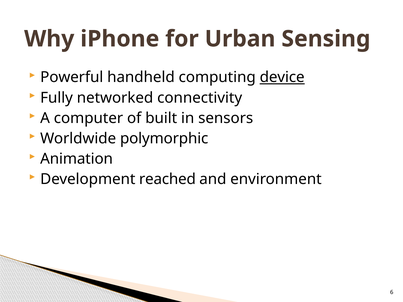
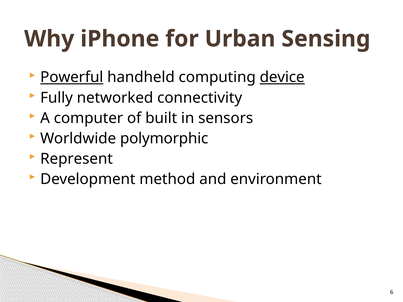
Powerful underline: none -> present
Animation: Animation -> Represent
reached: reached -> method
